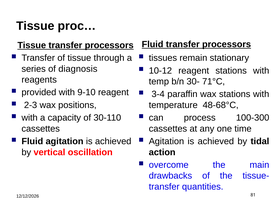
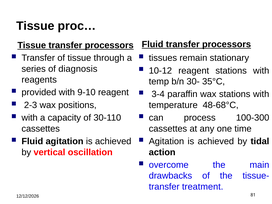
71°C: 71°C -> 35°C
quantities: quantities -> treatment
